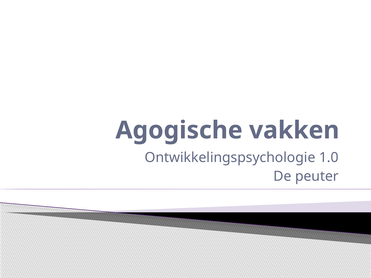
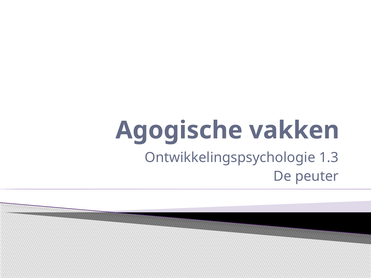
1.0: 1.0 -> 1.3
